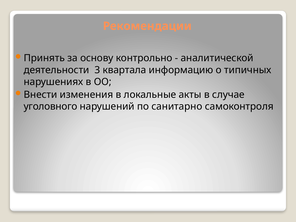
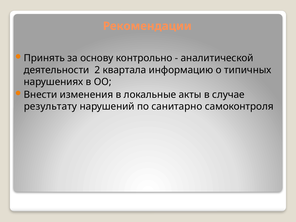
3: 3 -> 2
уголовного: уголовного -> результату
